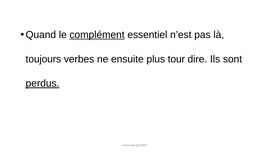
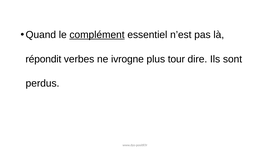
toujours: toujours -> répondit
ensuite: ensuite -> ivrogne
perdus underline: present -> none
